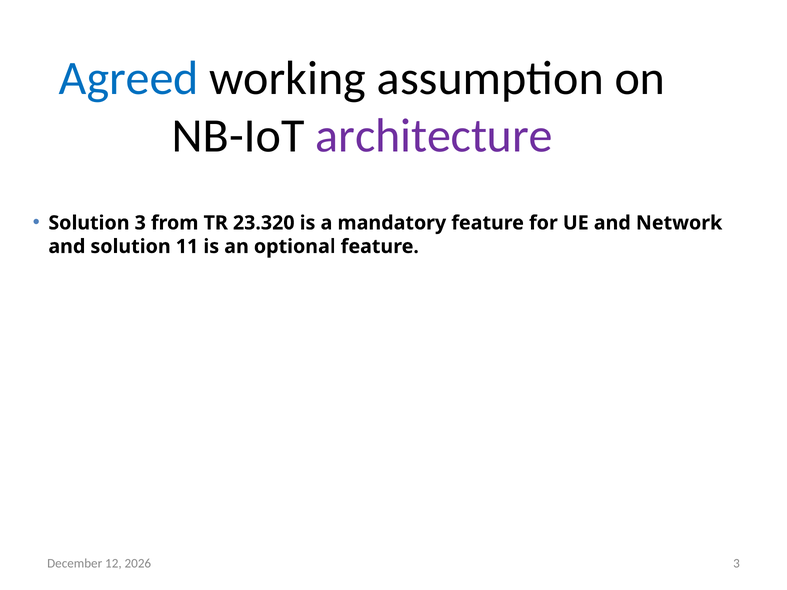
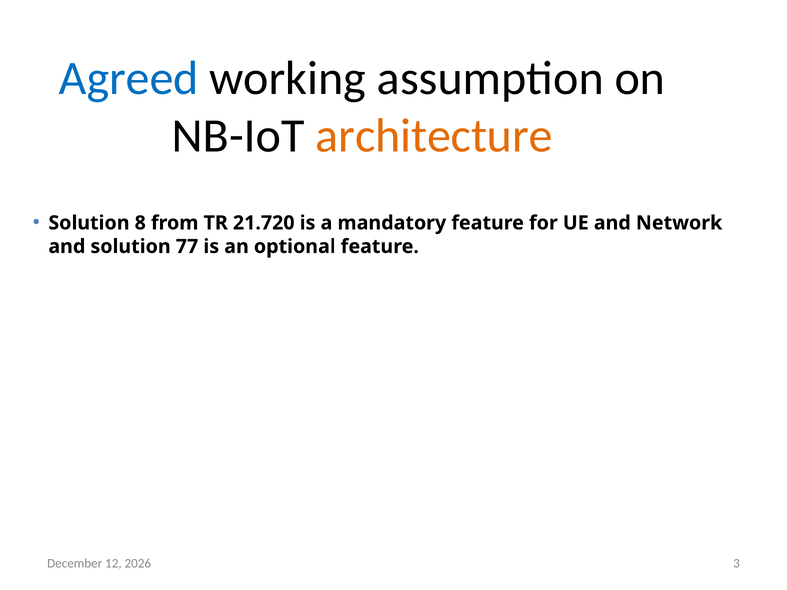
architecture colour: purple -> orange
Solution 3: 3 -> 8
23.320: 23.320 -> 21.720
11: 11 -> 77
